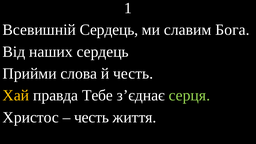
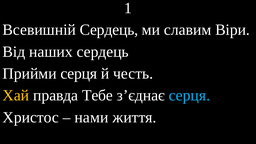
Бога: Бога -> Віри
Прийми слова: слова -> серця
серця at (189, 95) colour: light green -> light blue
честь at (92, 117): честь -> нами
